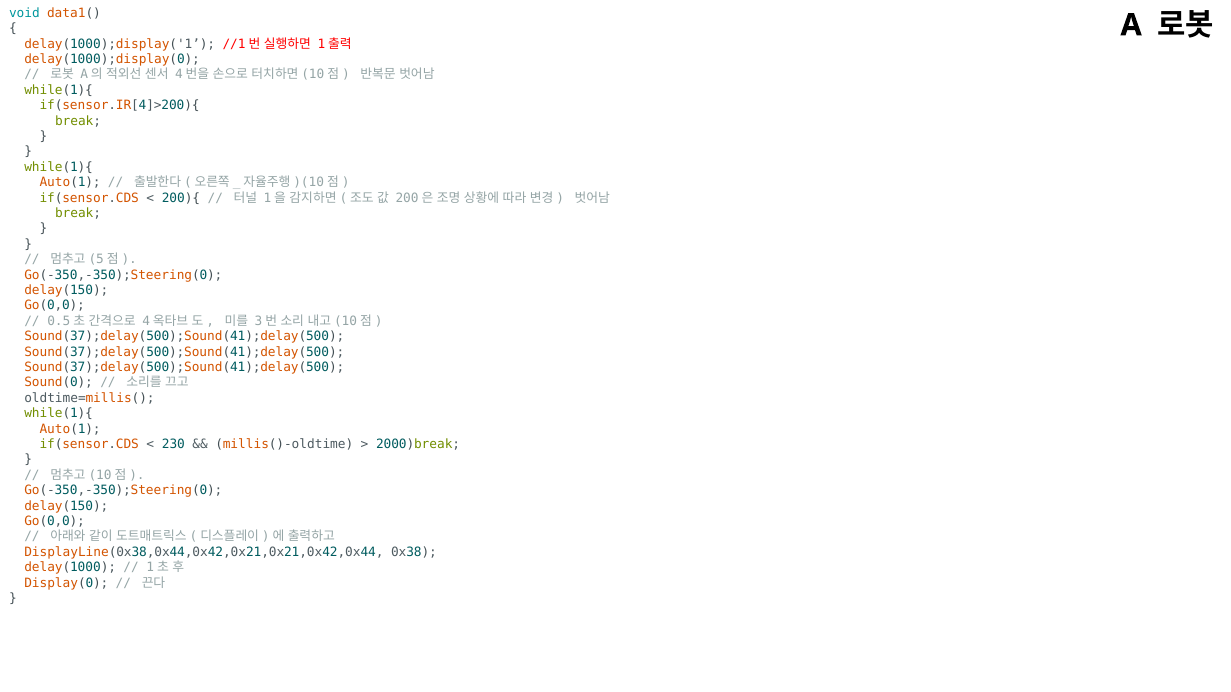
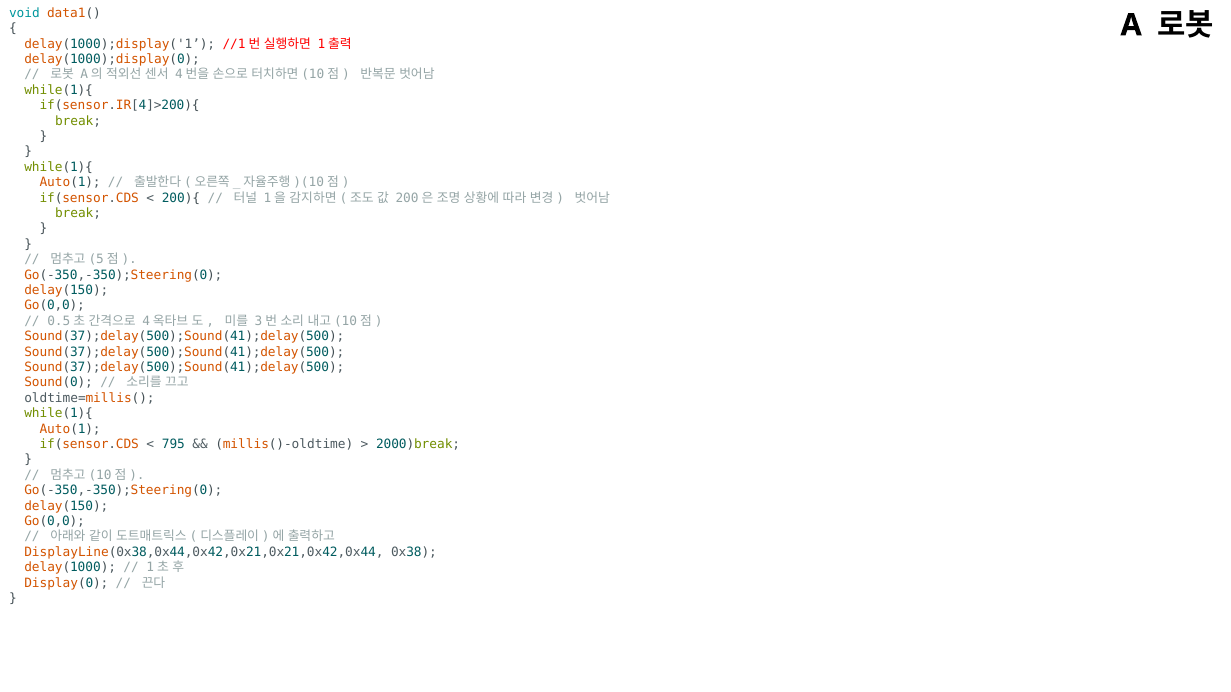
230: 230 -> 795
